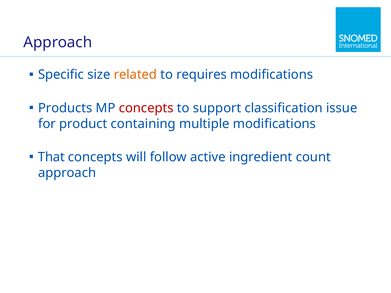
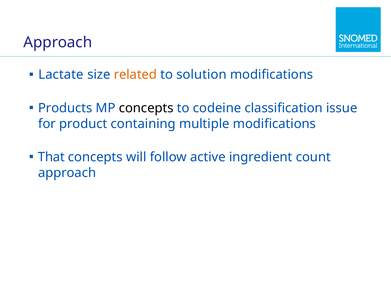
Specific: Specific -> Lactate
requires: requires -> solution
concepts at (146, 108) colour: red -> black
support: support -> codeine
